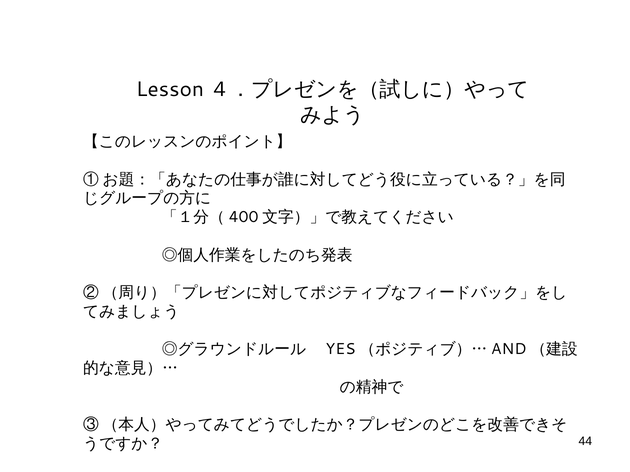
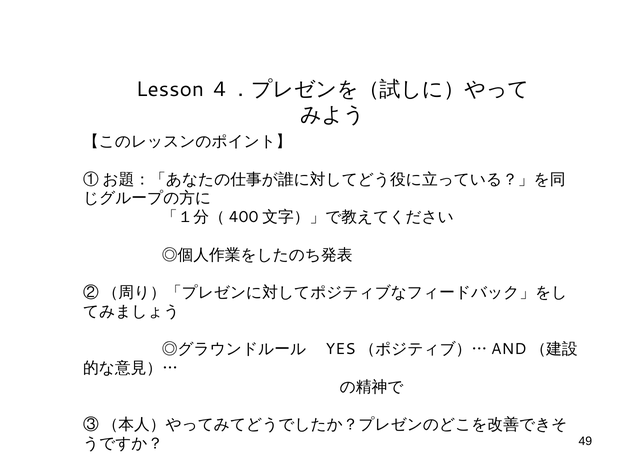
44: 44 -> 49
